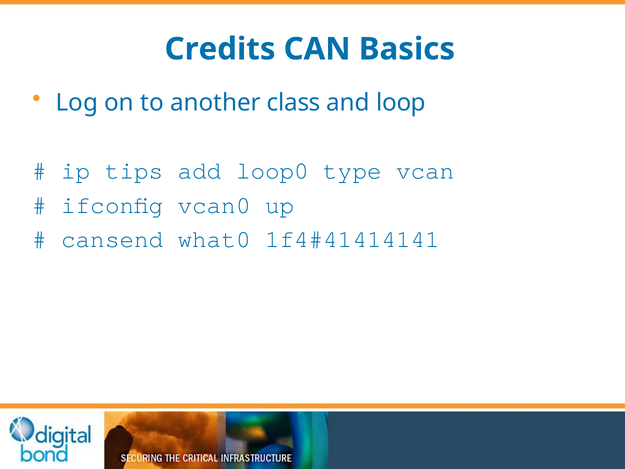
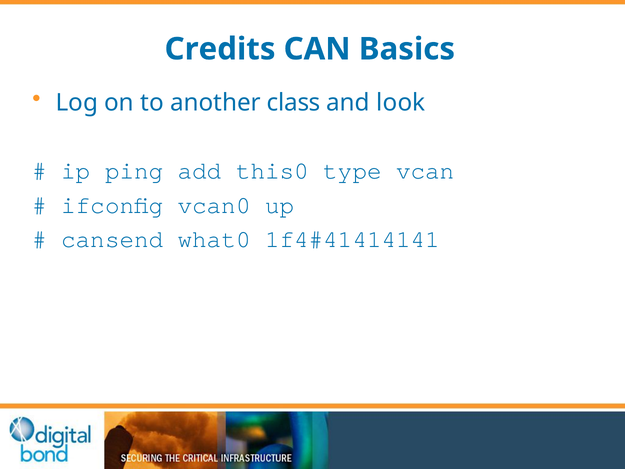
loop: loop -> look
tips: tips -> ping
loop0: loop0 -> this0
